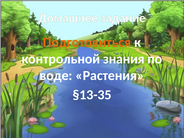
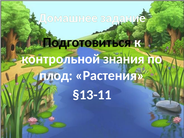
Подготовиться colour: orange -> black
воде: воде -> плод
§13-35: §13-35 -> §13-11
